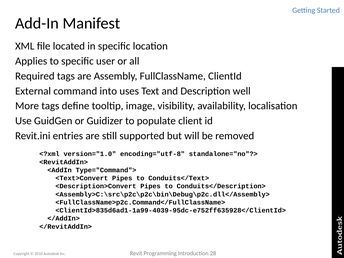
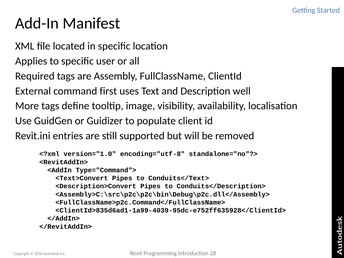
into: into -> first
